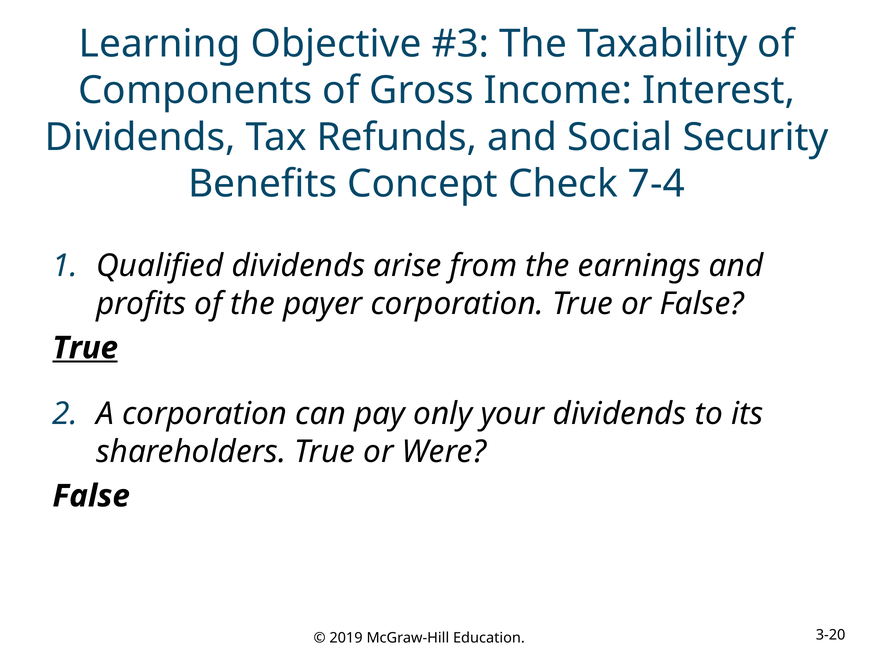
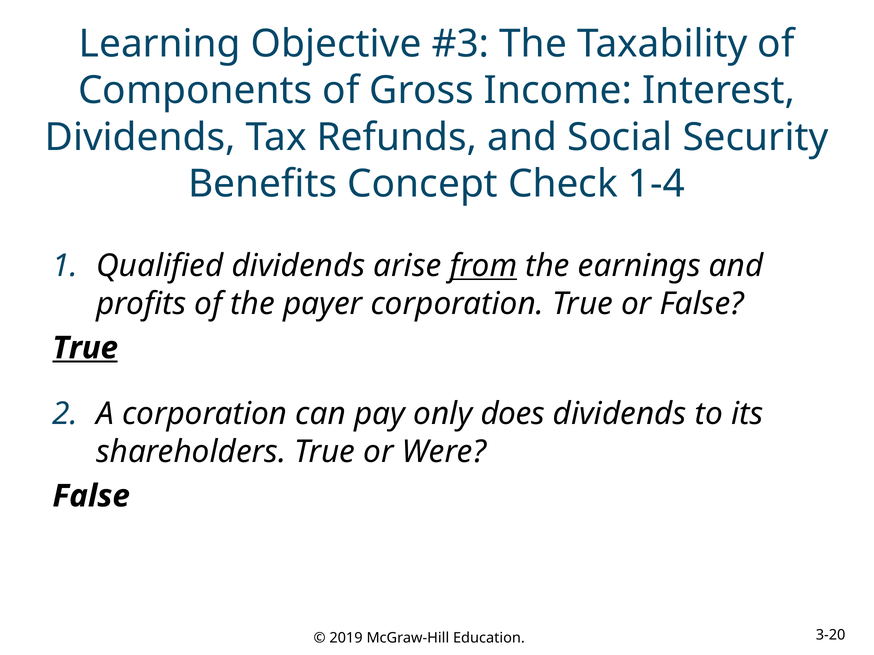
7-4: 7-4 -> 1-4
from underline: none -> present
your: your -> does
